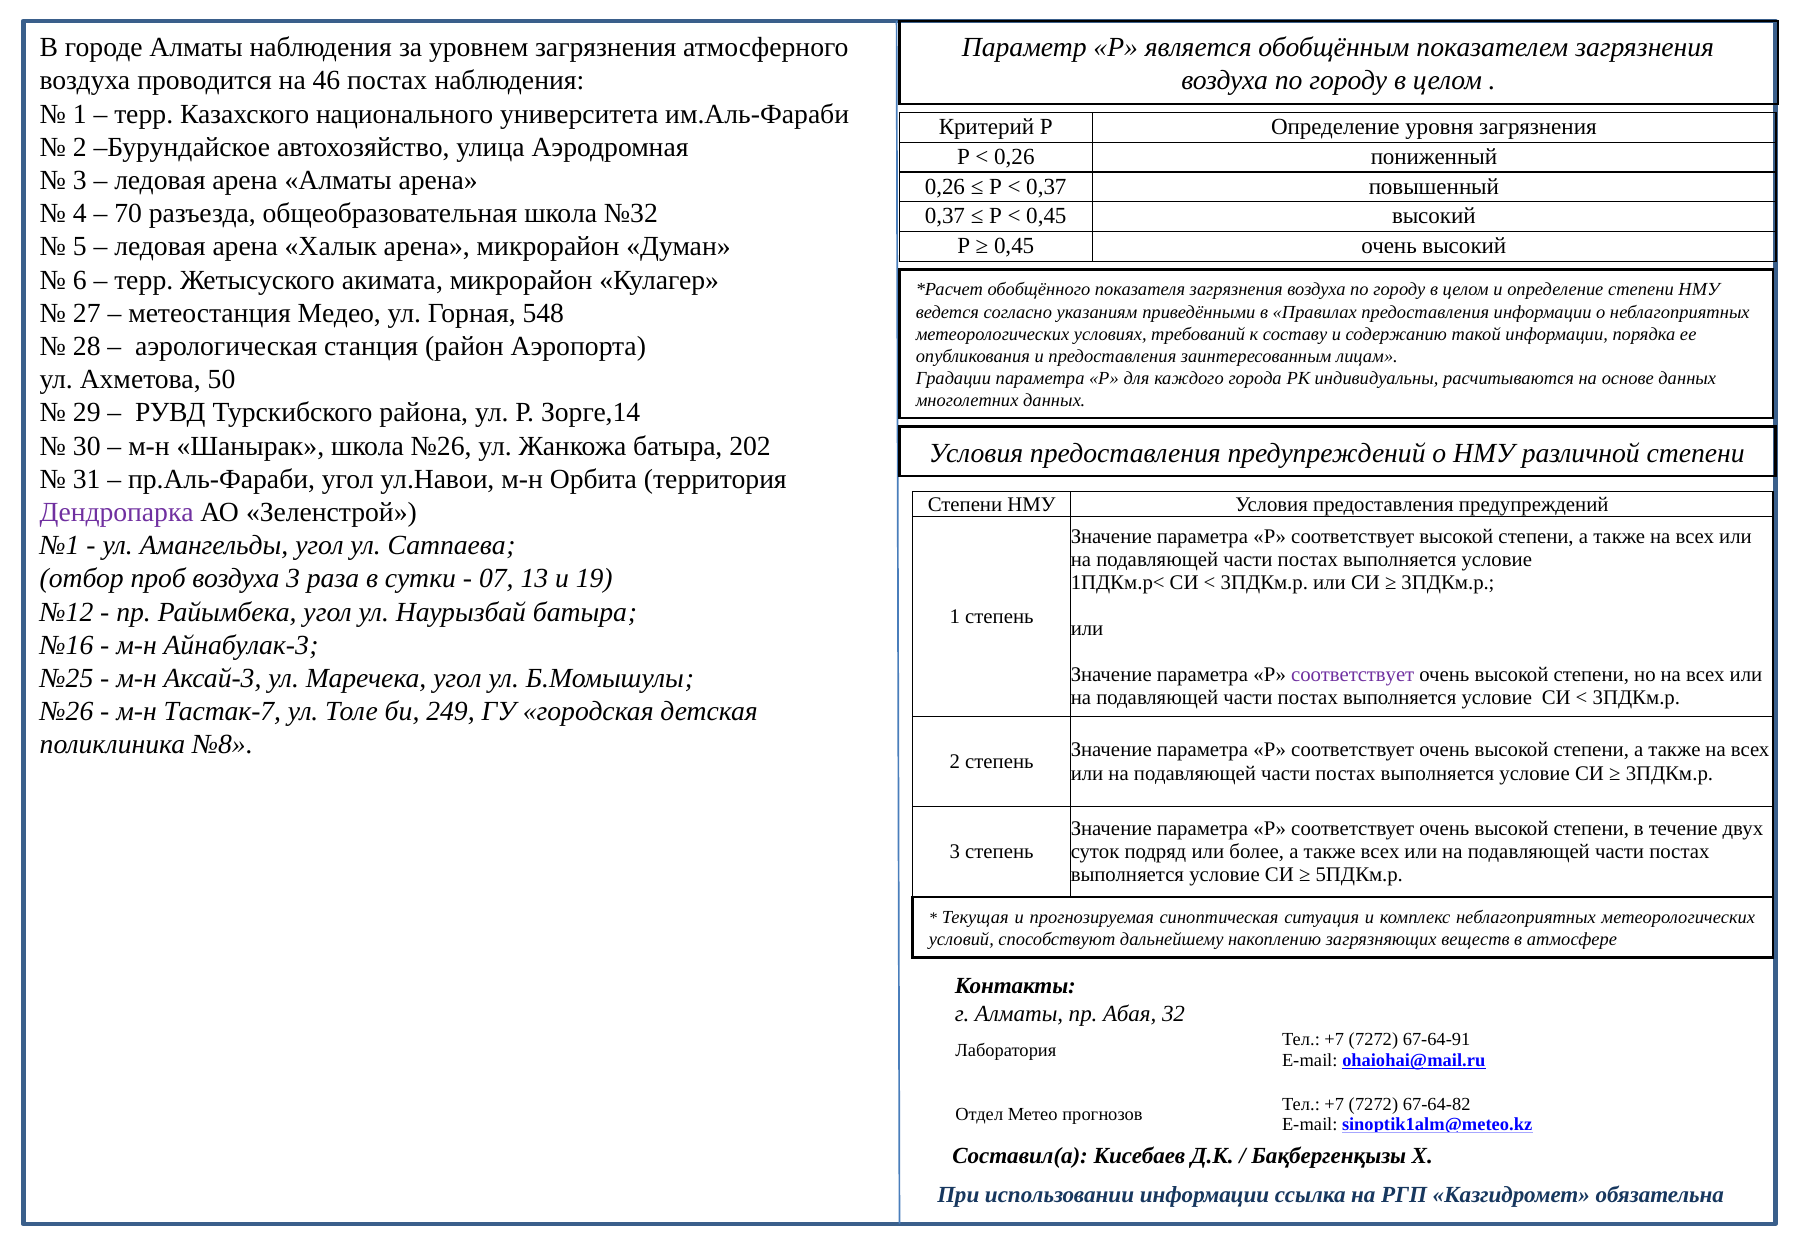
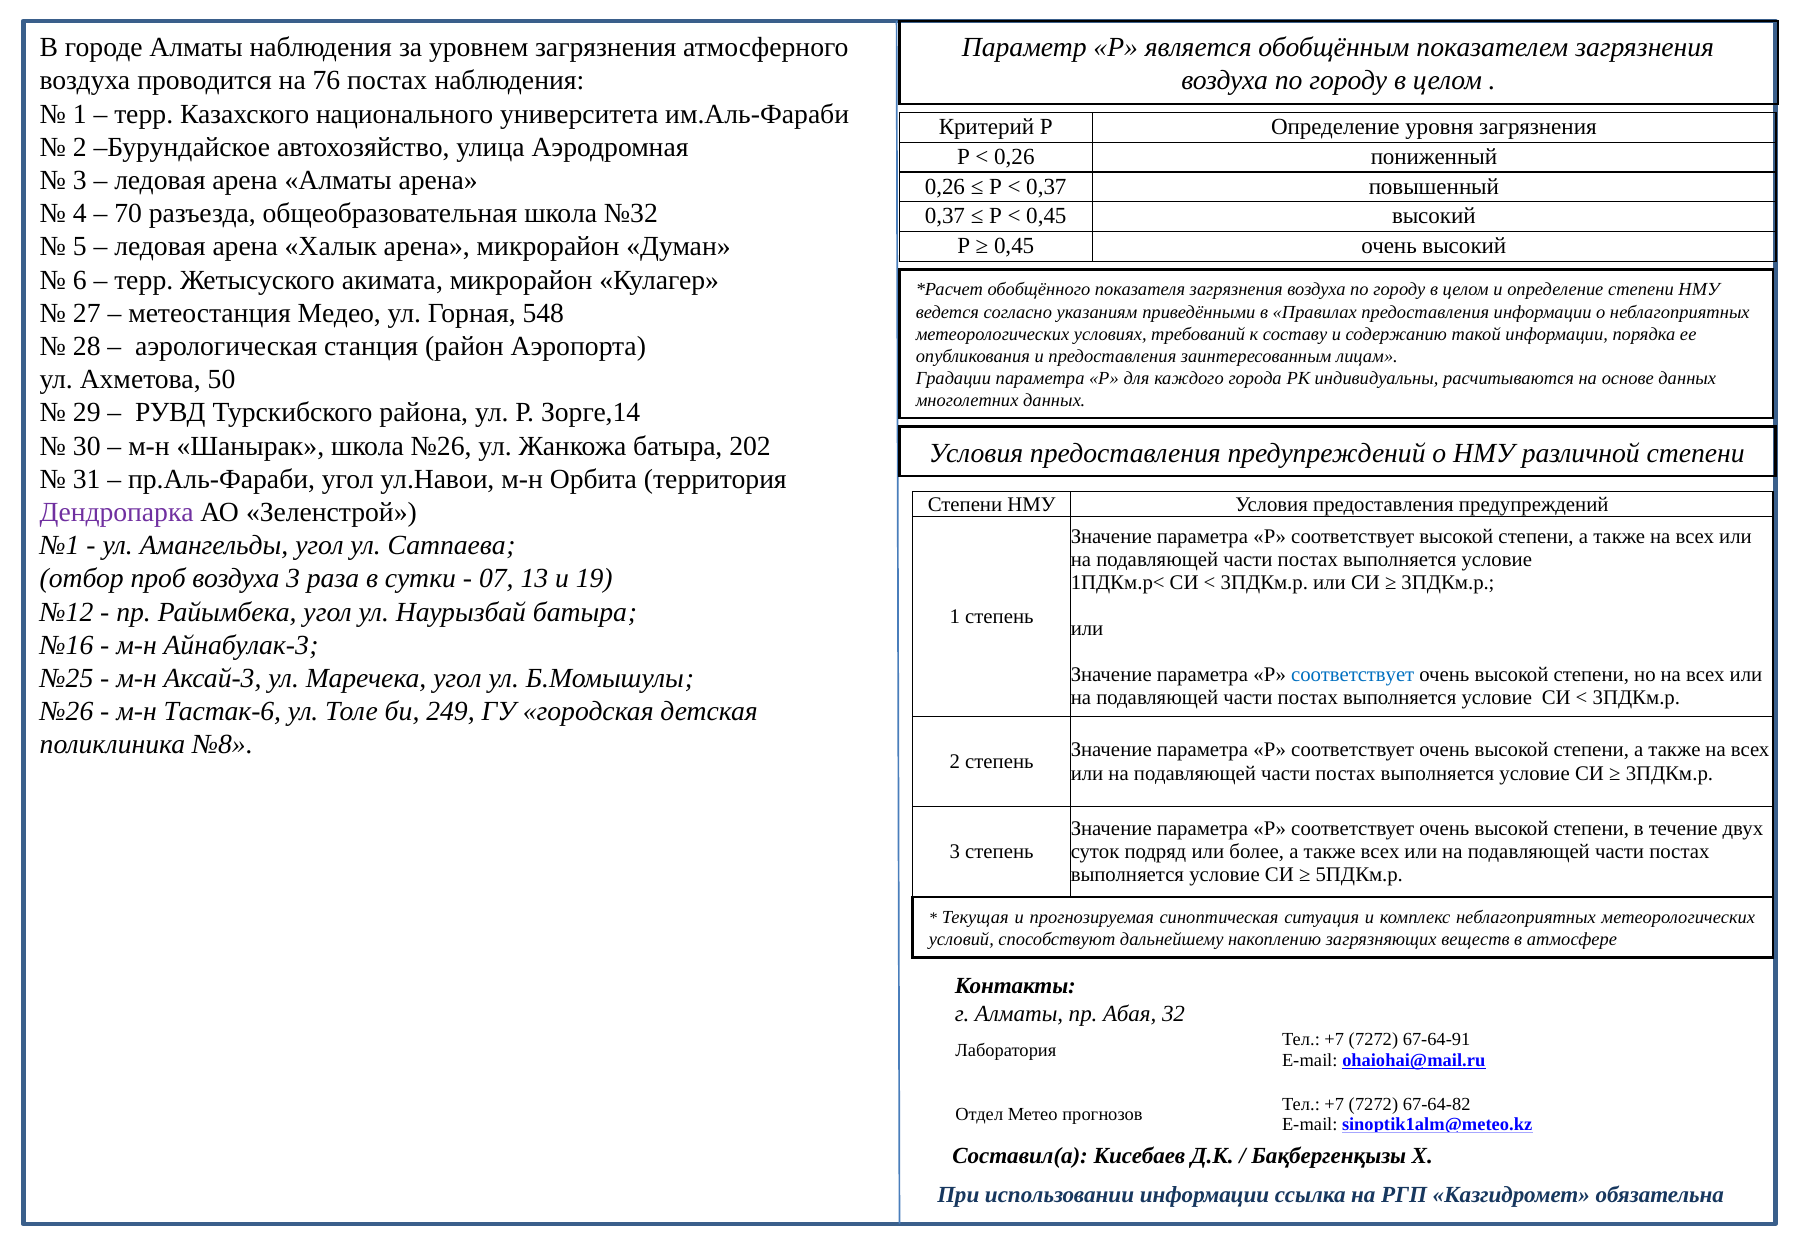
46: 46 -> 76
соответствует at (1353, 675) colour: purple -> blue
Тастак-7: Тастак-7 -> Тастак-6
